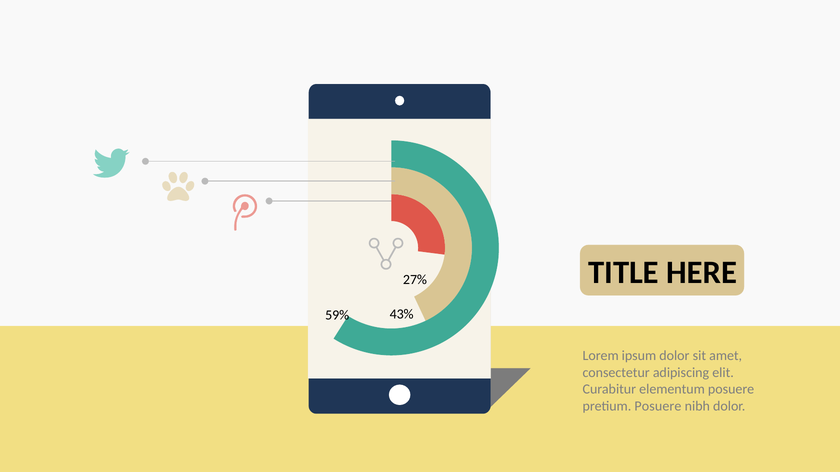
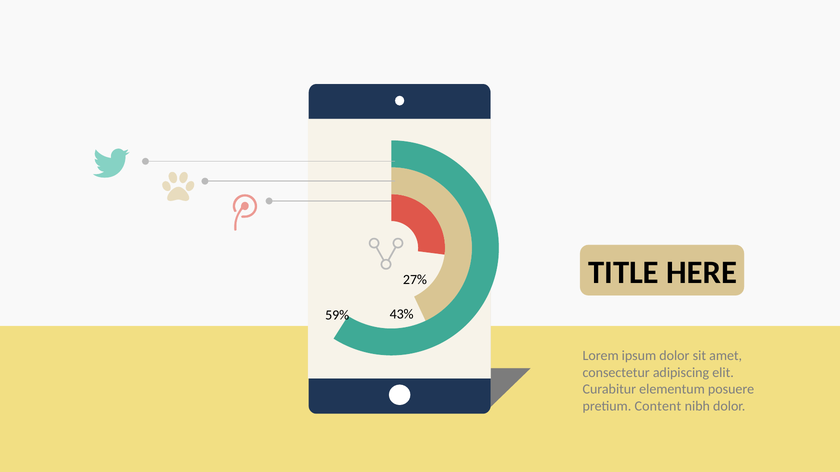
pretium Posuere: Posuere -> Content
